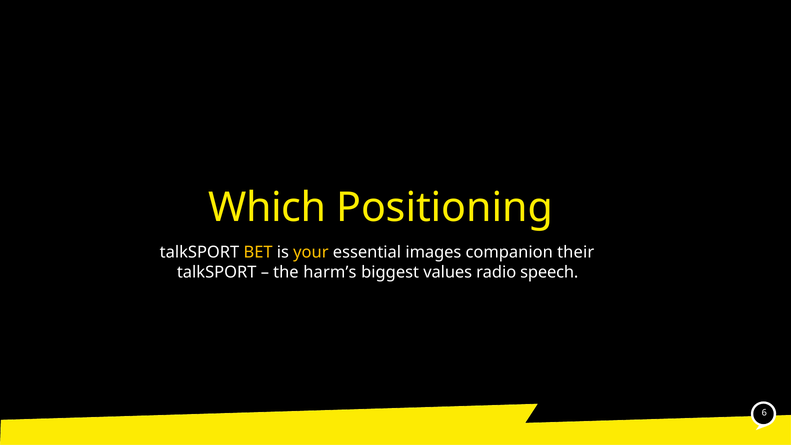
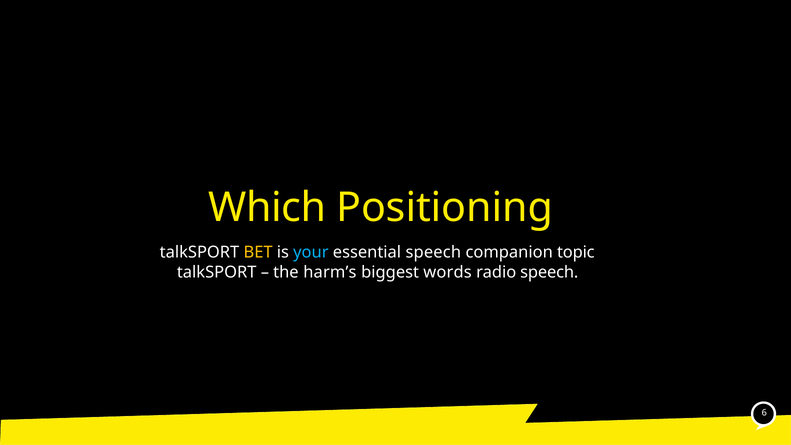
your colour: yellow -> light blue
essential images: images -> speech
their: their -> topic
values: values -> words
